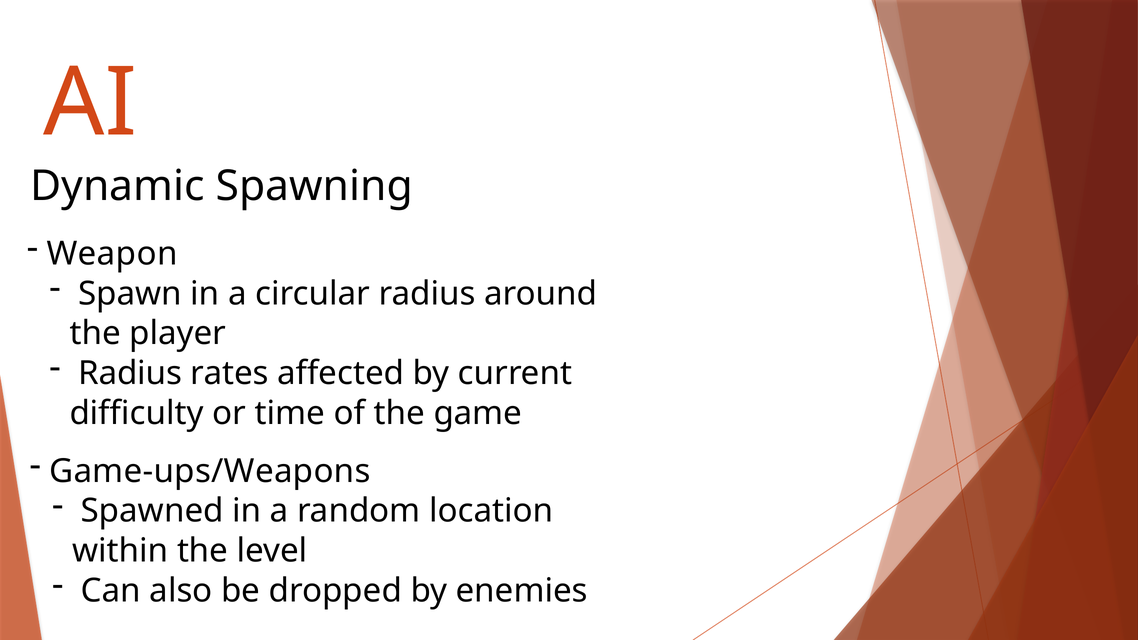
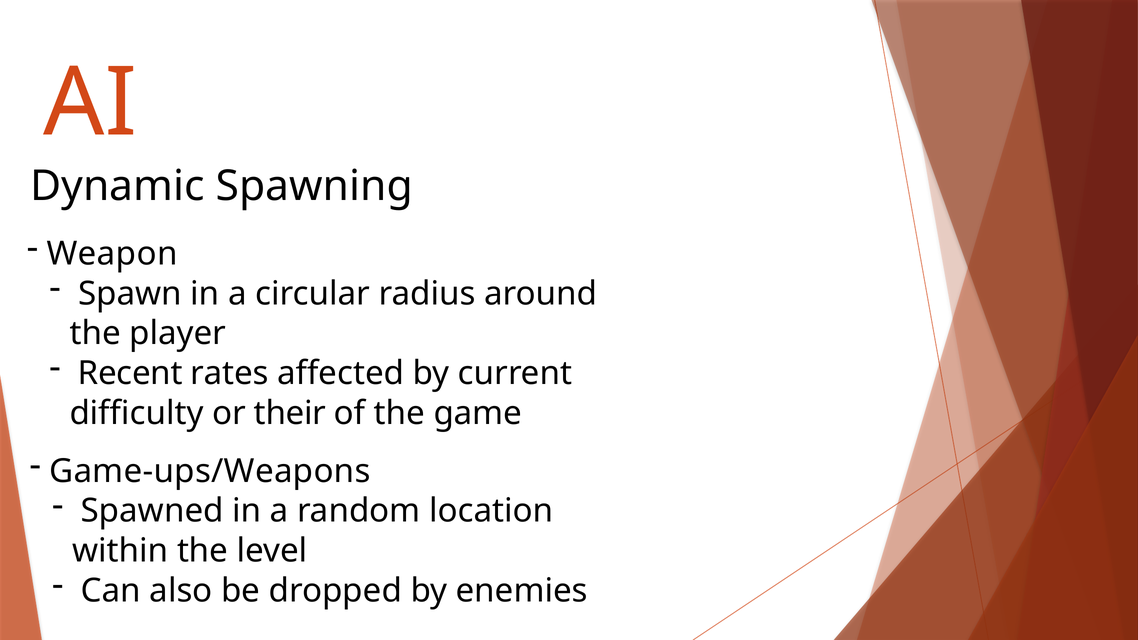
Radius at (130, 373): Radius -> Recent
time: time -> their
